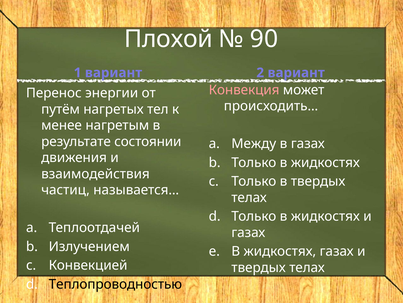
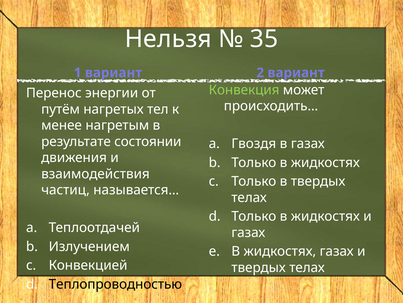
Плохой: Плохой -> Нельзя
90: 90 -> 35
Конвекция colour: pink -> light green
Между: Между -> Гвоздя
